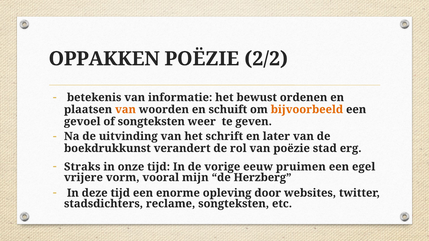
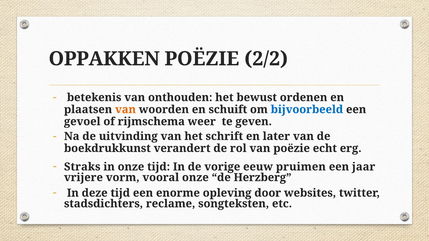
informatie: informatie -> onthouden
bijvoorbeeld colour: orange -> blue
of songteksten: songteksten -> rijmschema
stad: stad -> echt
egel: egel -> jaar
vooral mijn: mijn -> onze
